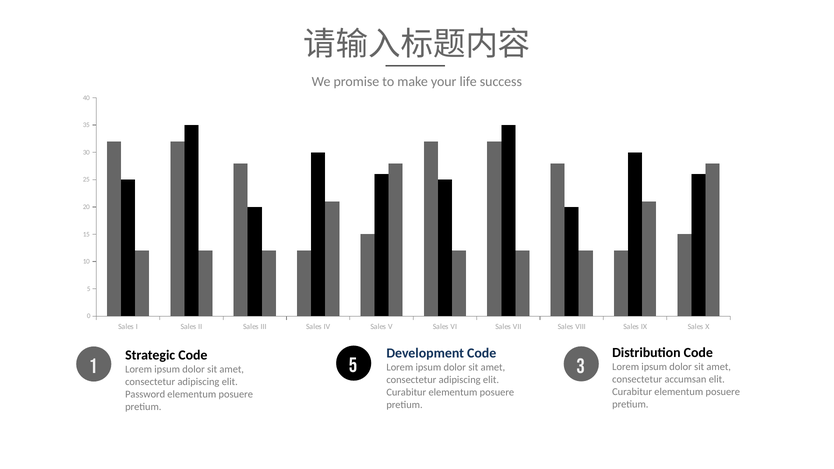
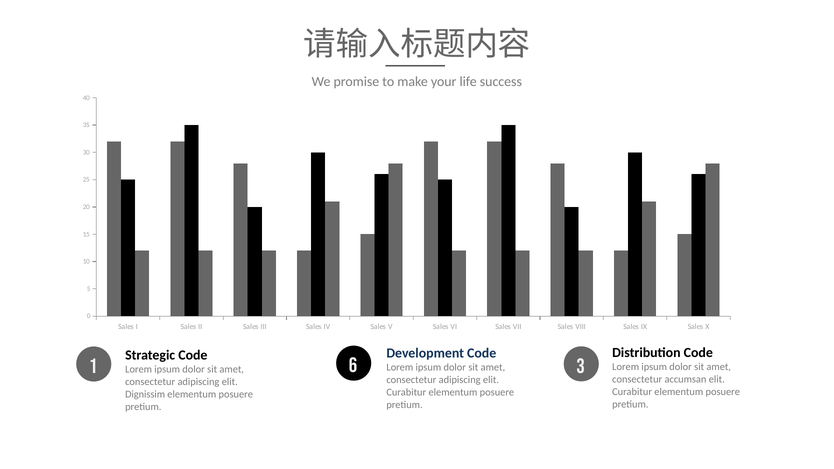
1 5: 5 -> 6
Password: Password -> Dignissim
